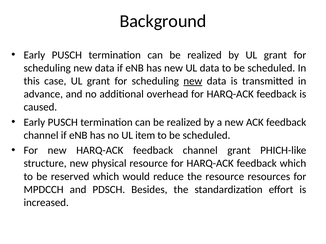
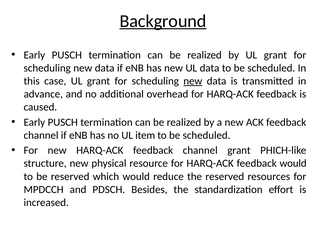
Background underline: none -> present
feedback which: which -> would
the resource: resource -> reserved
